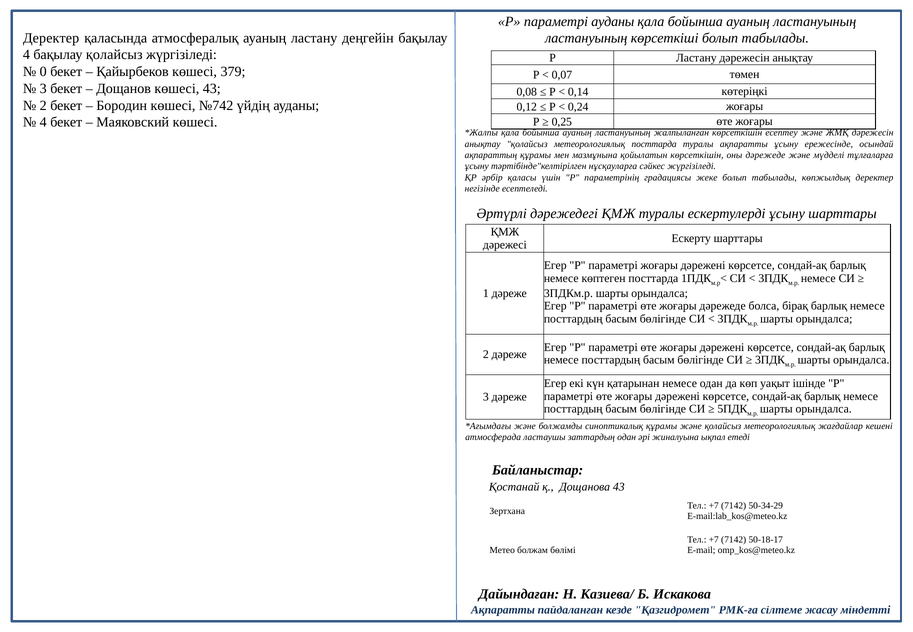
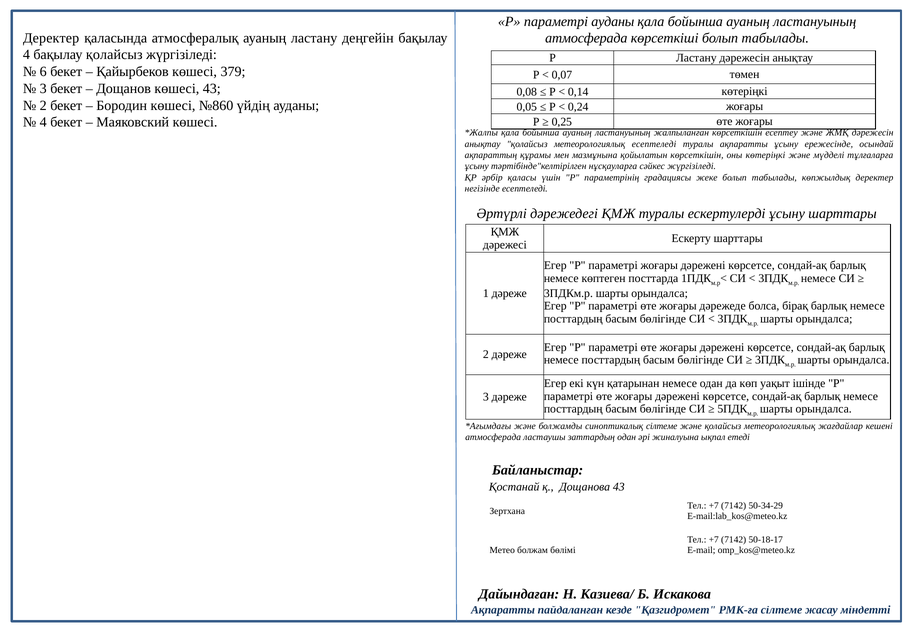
ластануының at (586, 38): ластануының -> атмосферада
0: 0 -> 6
№742: №742 -> №860
0,12: 0,12 -> 0,05
метеорологиялық посттарда: посттарда -> есептеледі
оны дәрежеде: дәрежеде -> көтеріңкі
синоптикалық құрамы: құрамы -> сілтеме
